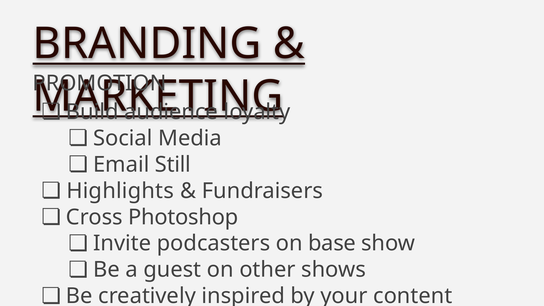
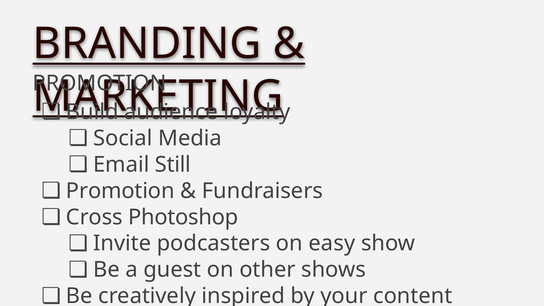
Highlights at (120, 191): Highlights -> Promotion
base: base -> easy
